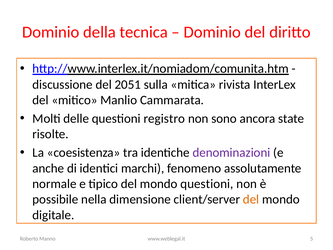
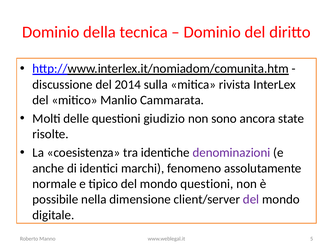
2051: 2051 -> 2014
registro: registro -> giudizio
del at (251, 199) colour: orange -> purple
